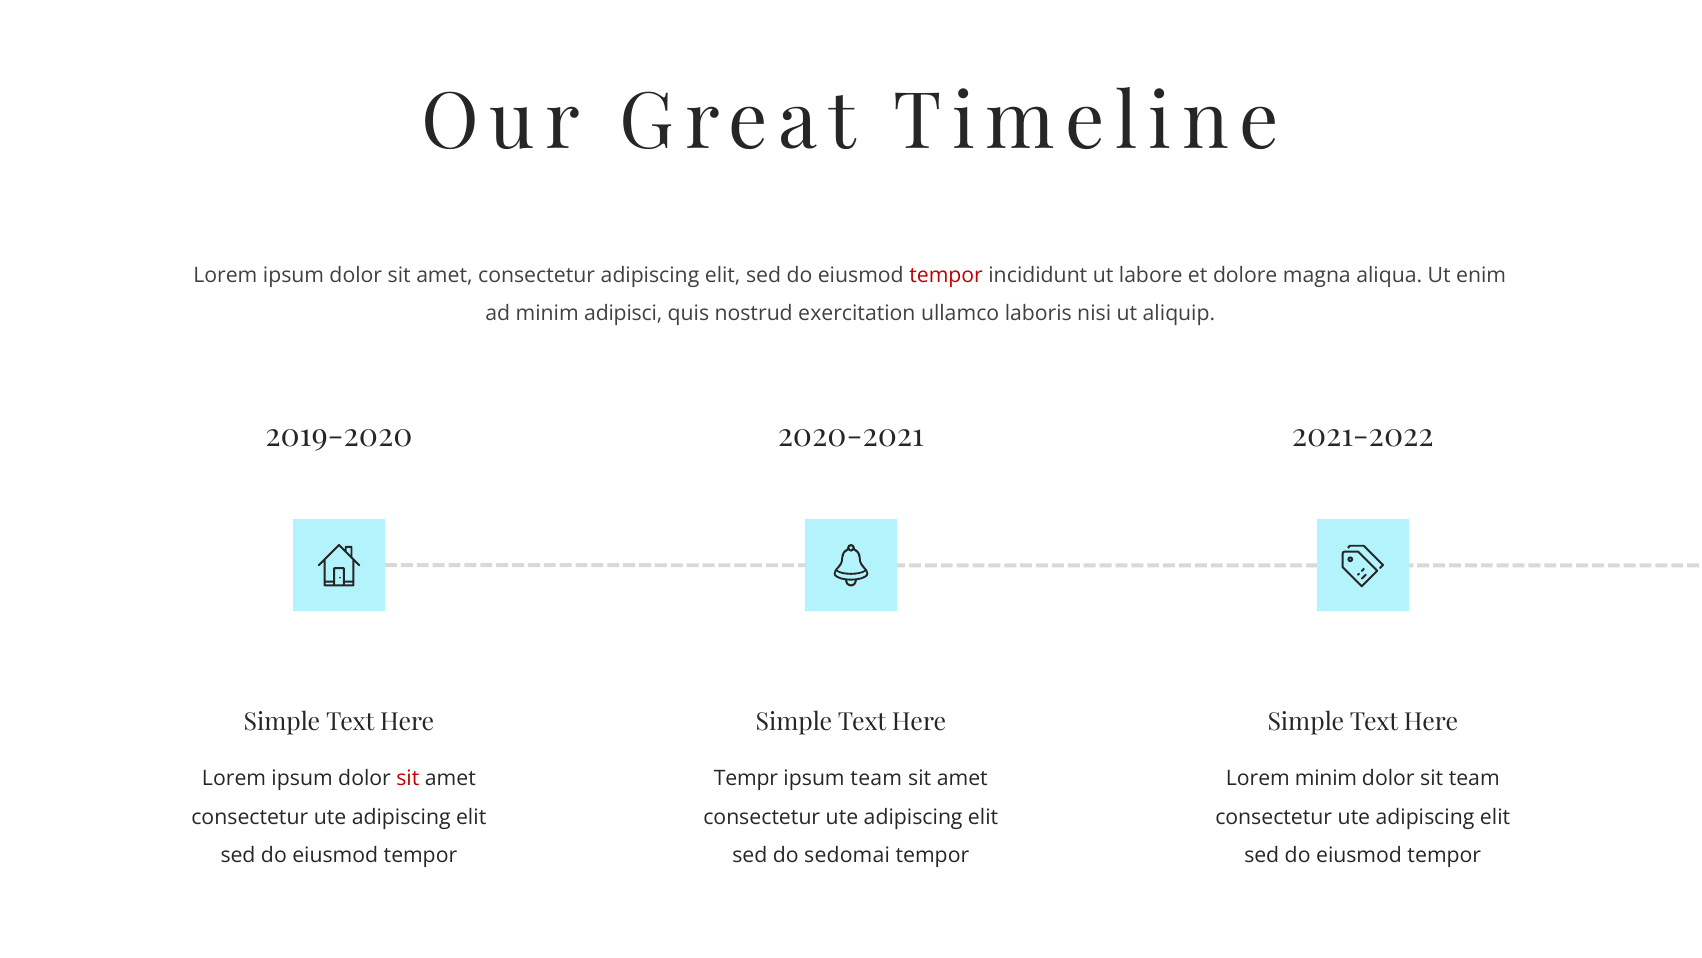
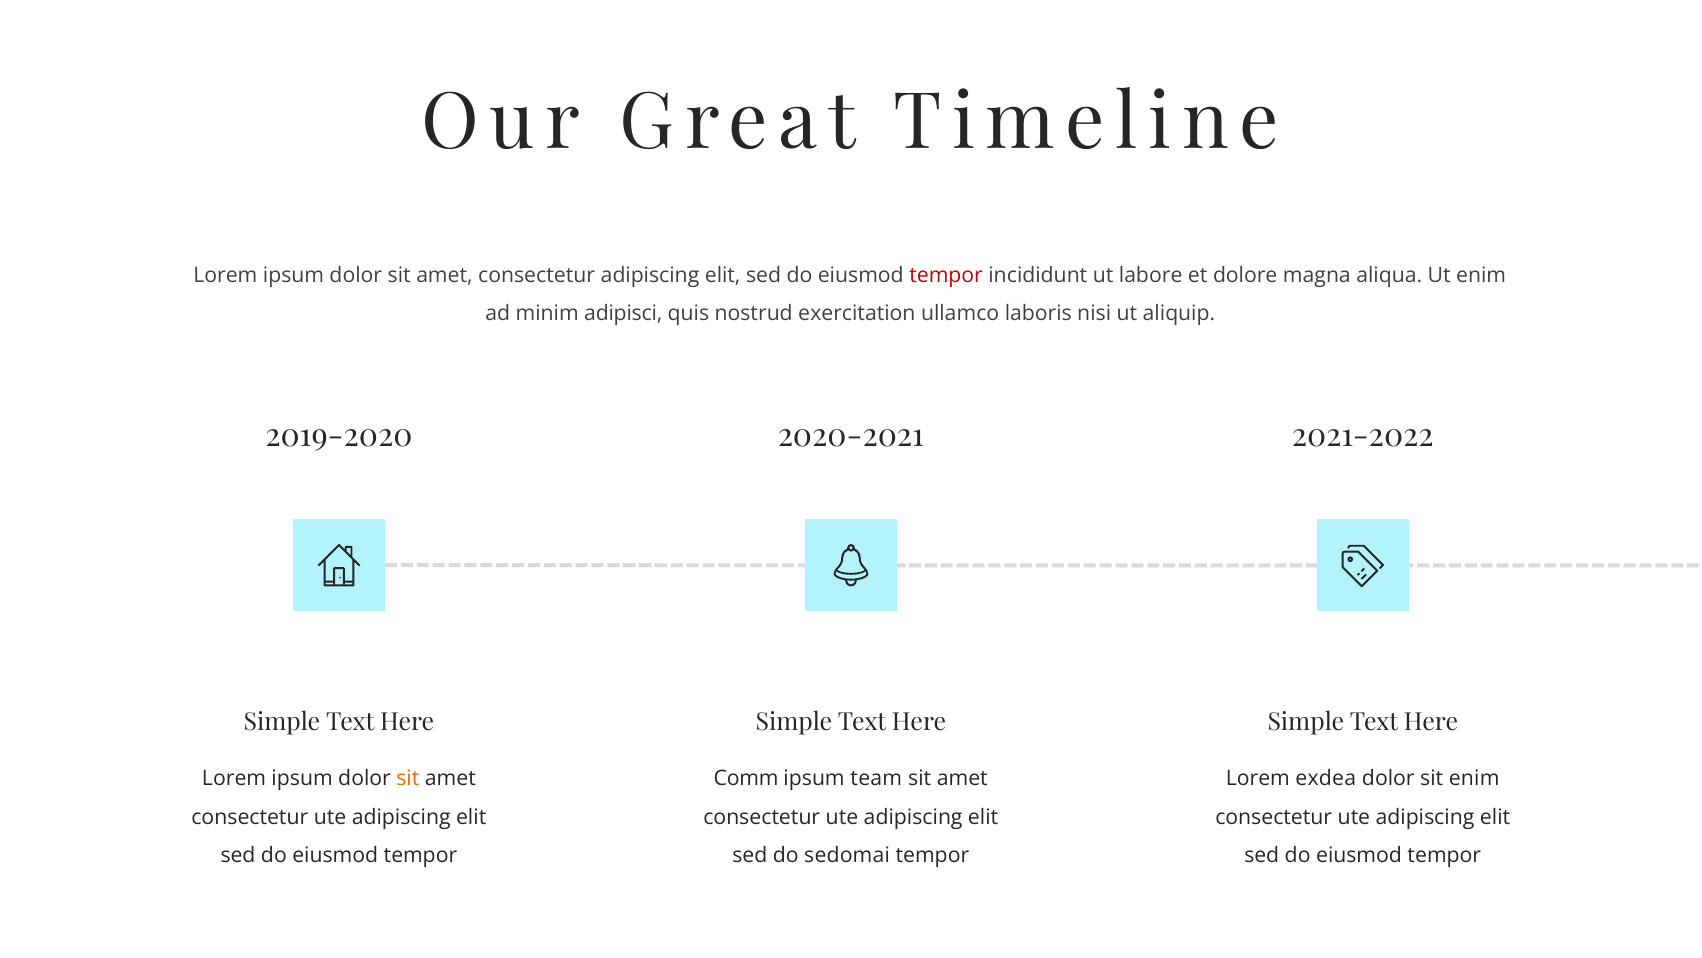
sit at (408, 778) colour: red -> orange
Tempr: Tempr -> Comm
Lorem minim: minim -> exdea
sit team: team -> enim
